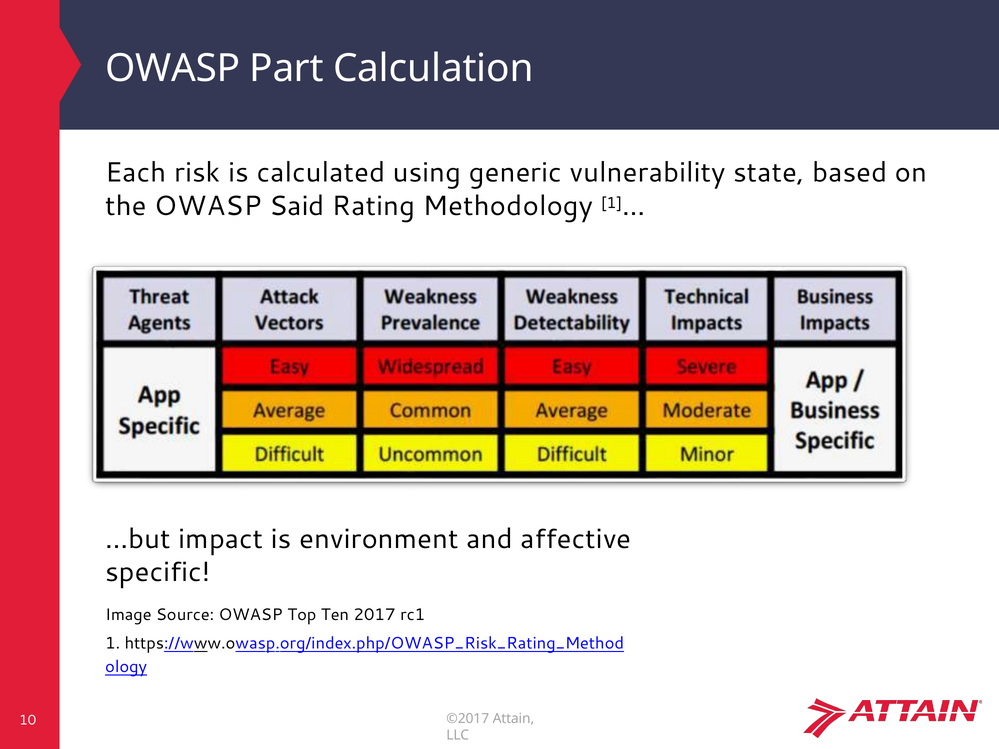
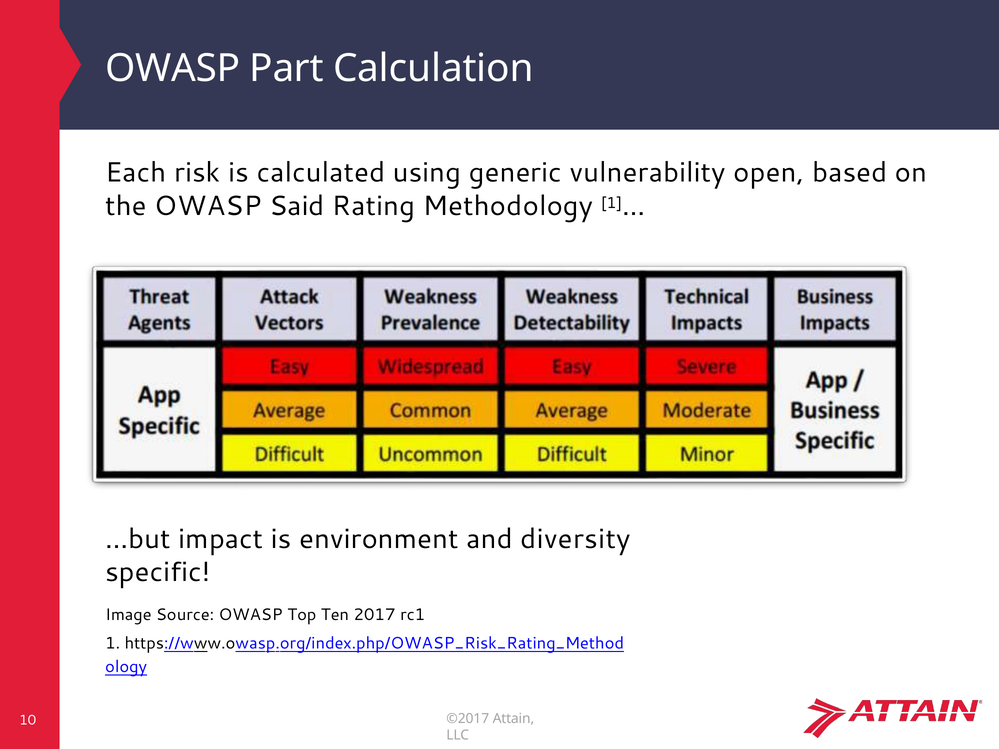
state: state -> open
affective: affective -> diversity
